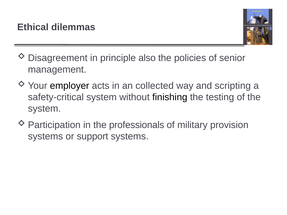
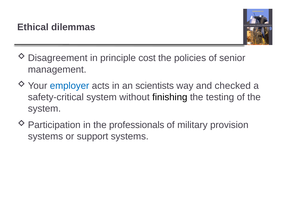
also: also -> cost
employer colour: black -> blue
collected: collected -> scientists
scripting: scripting -> checked
